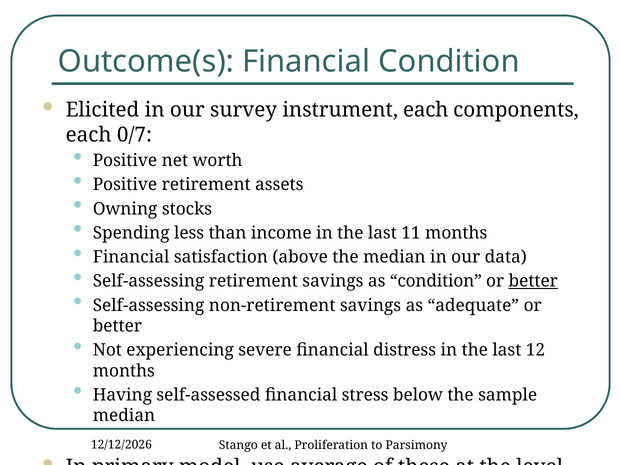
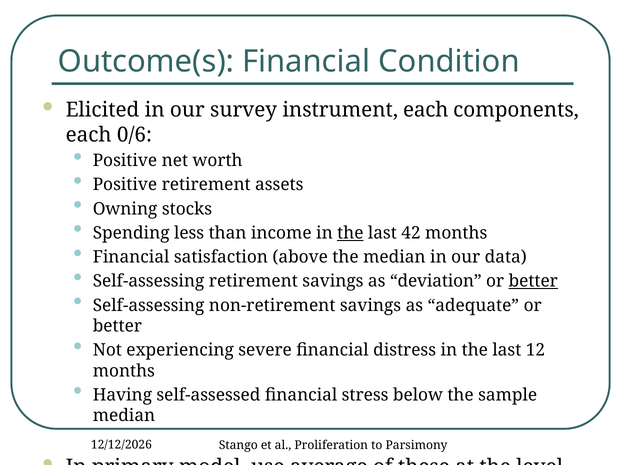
0/7: 0/7 -> 0/6
the at (350, 233) underline: none -> present
11: 11 -> 42
as condition: condition -> deviation
